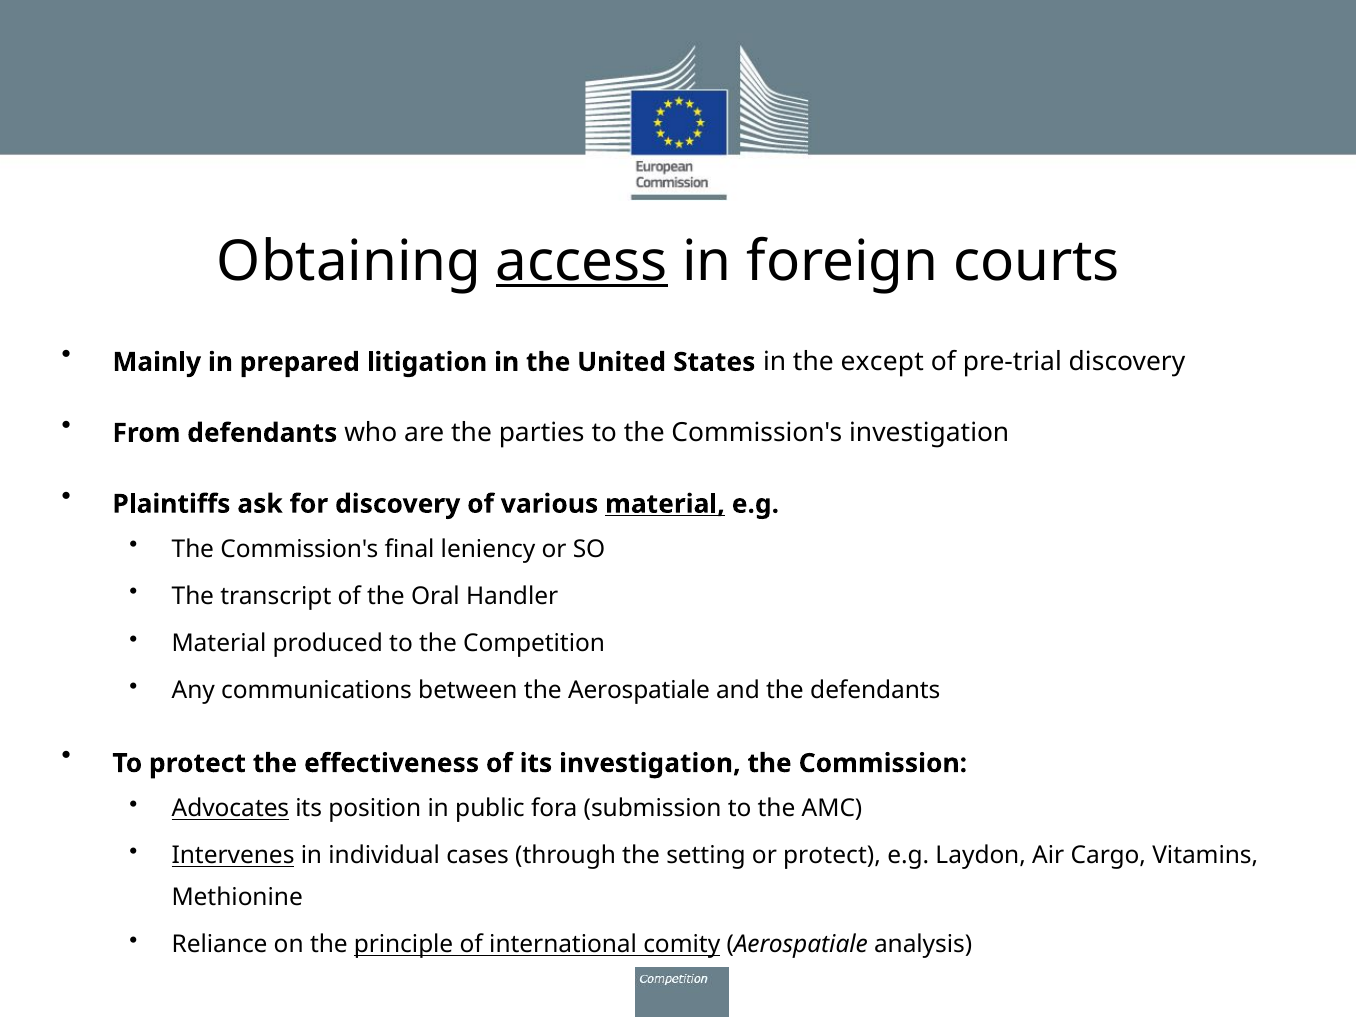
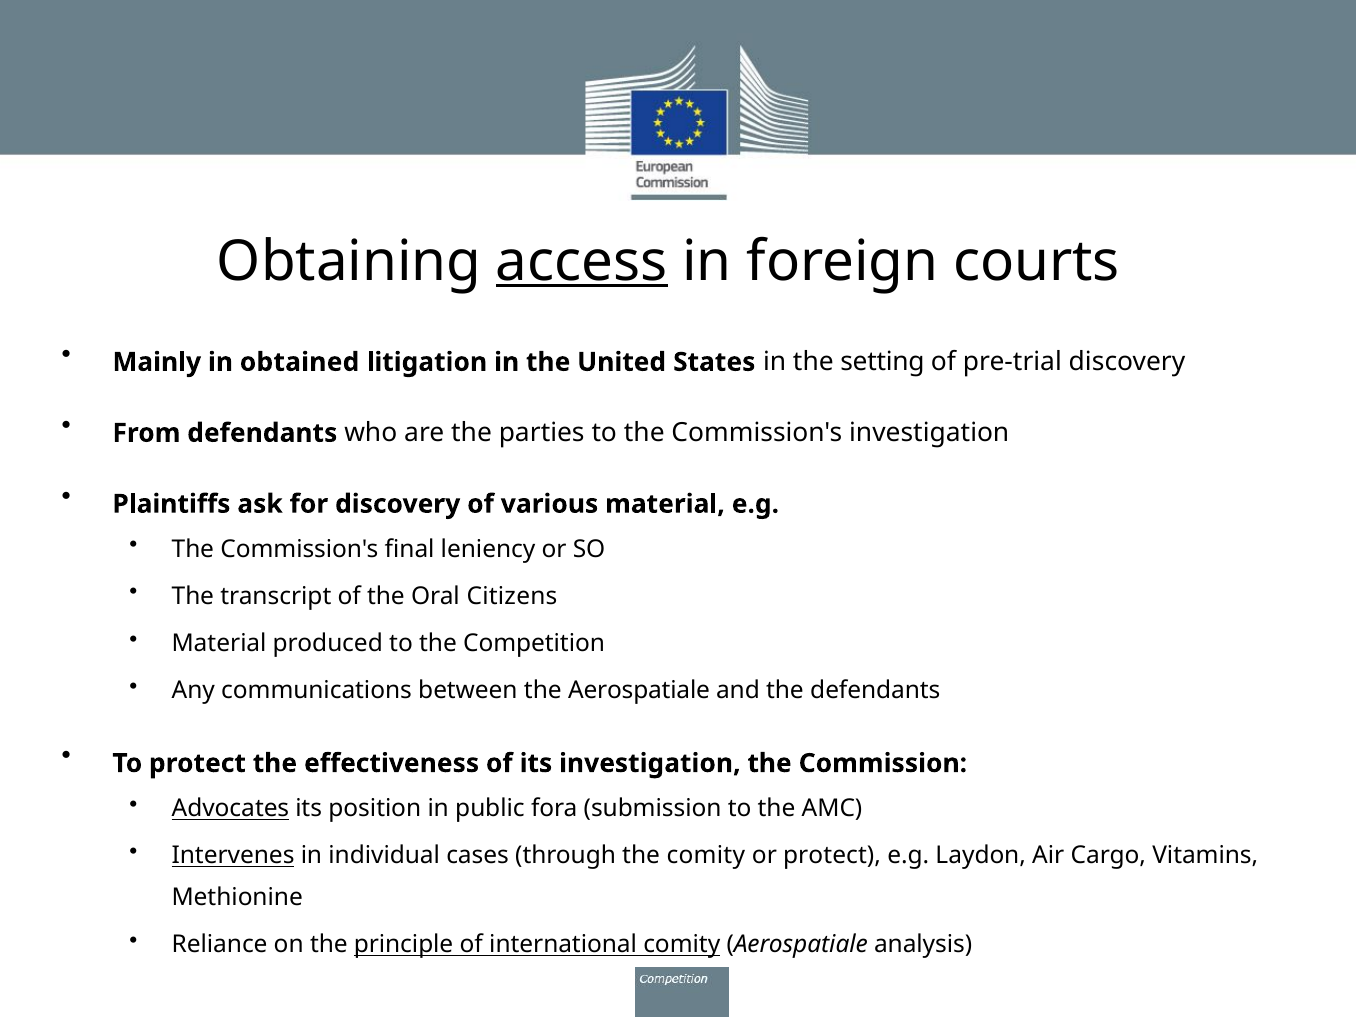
prepared: prepared -> obtained
except: except -> setting
material at (665, 504) underline: present -> none
Handler: Handler -> Citizens
the setting: setting -> comity
